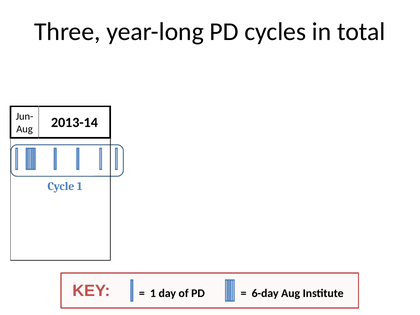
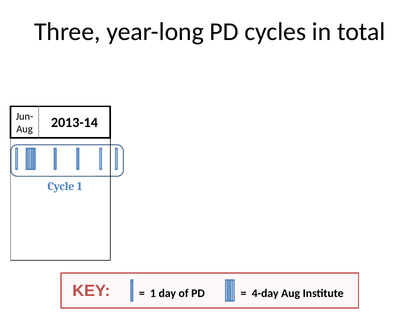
6-day: 6-day -> 4-day
